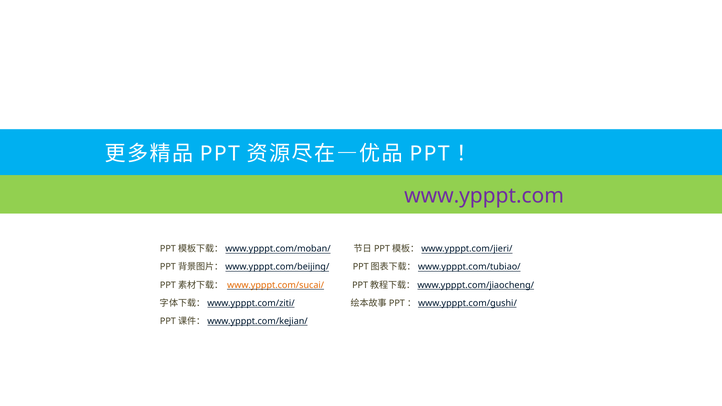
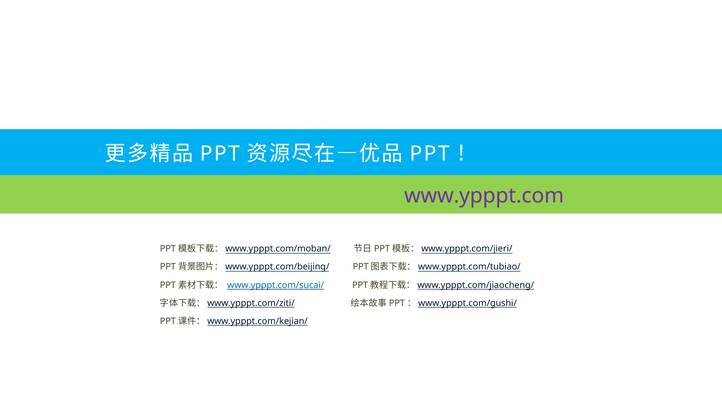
www.ypppt.com/sucai/ colour: orange -> blue
